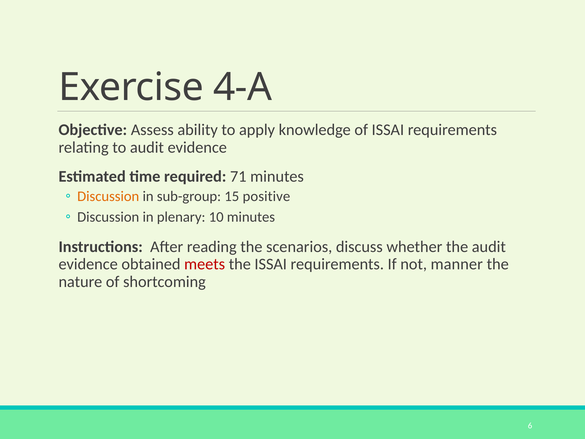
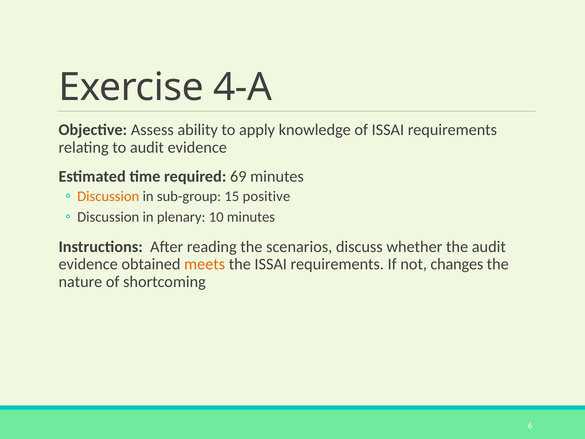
71: 71 -> 69
meets colour: red -> orange
manner: manner -> changes
